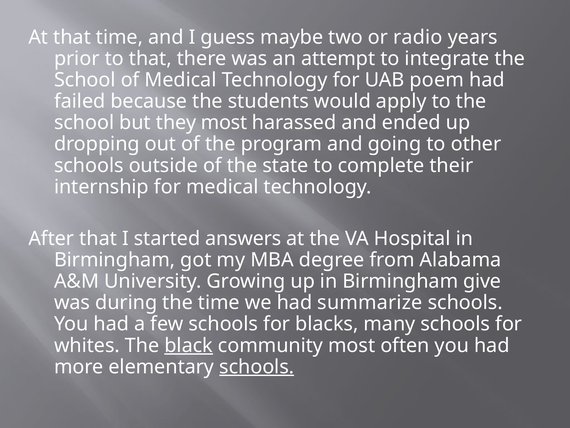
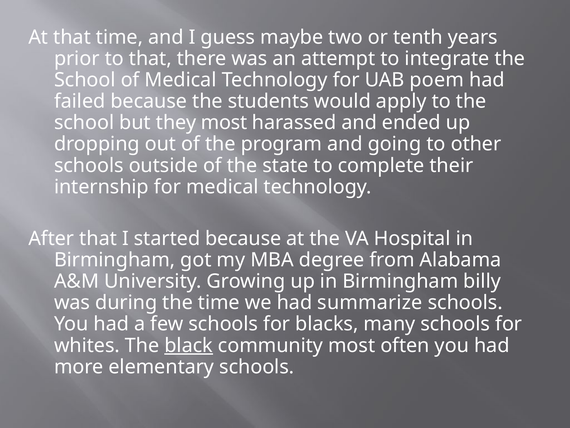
radio: radio -> tenth
started answers: answers -> because
give: give -> billy
schools at (257, 366) underline: present -> none
